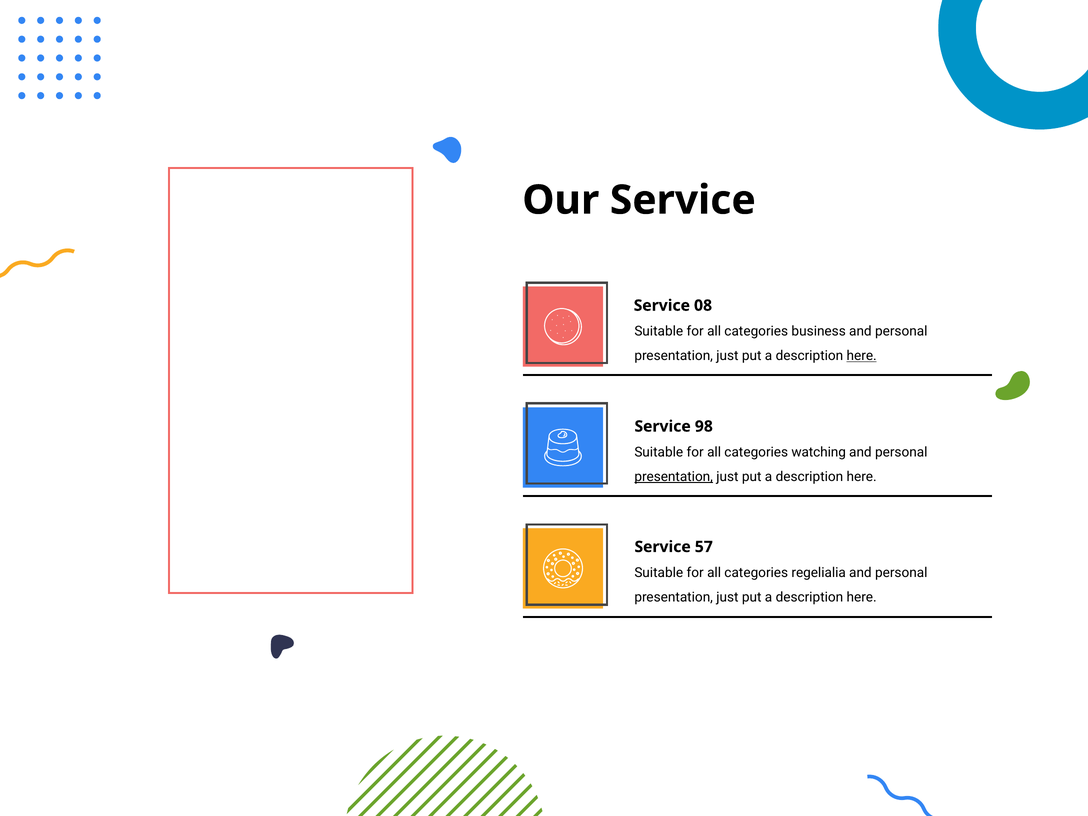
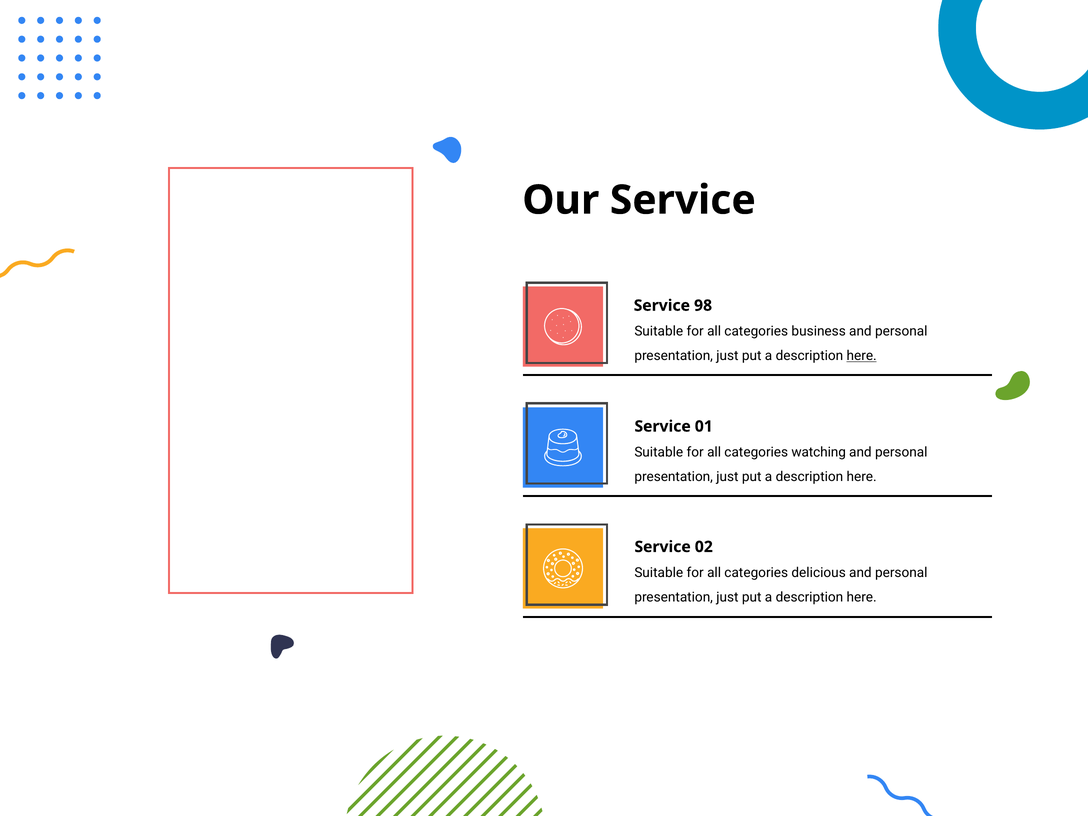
08: 08 -> 98
98: 98 -> 01
presentation at (674, 477) underline: present -> none
57: 57 -> 02
regelialia: regelialia -> delicious
